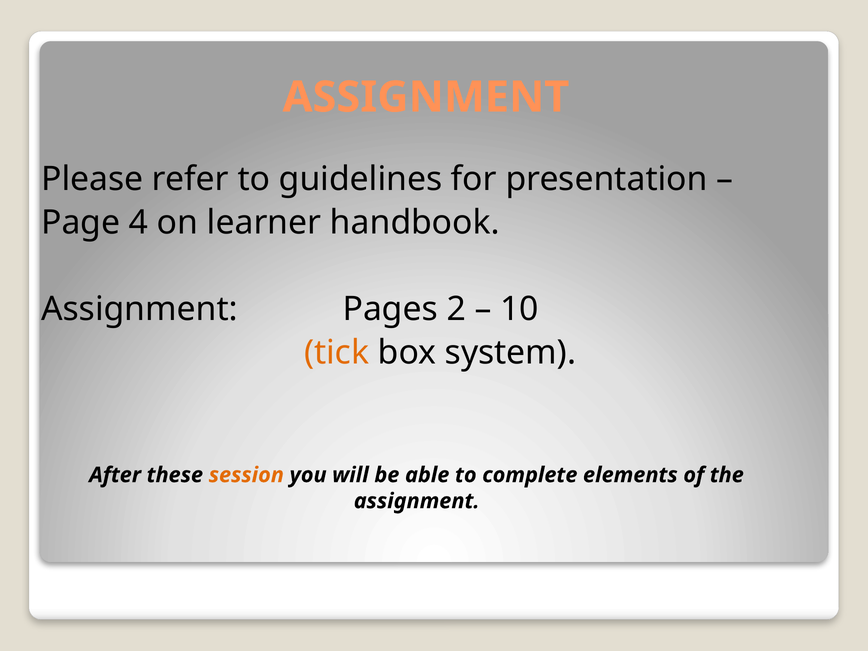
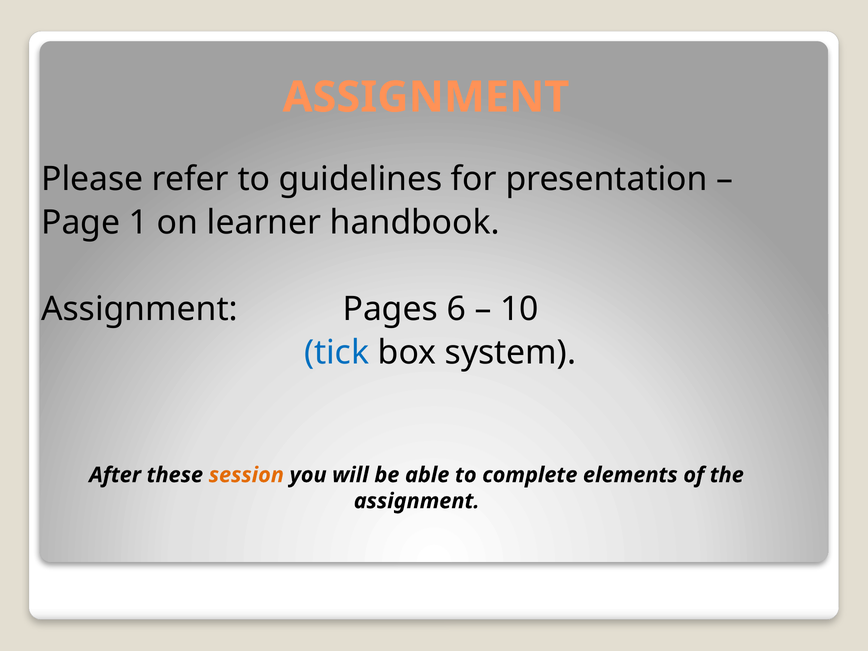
4: 4 -> 1
2: 2 -> 6
tick colour: orange -> blue
